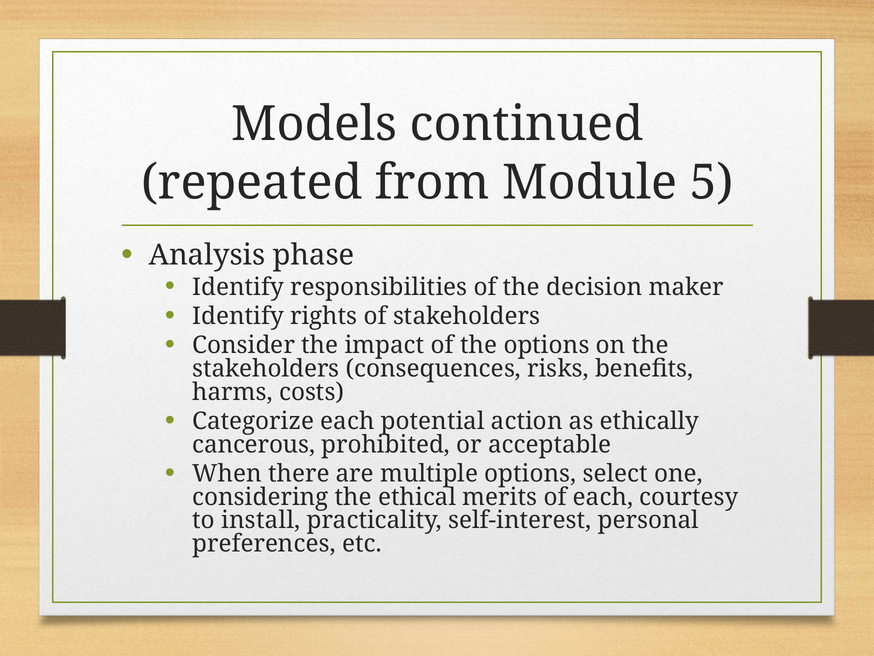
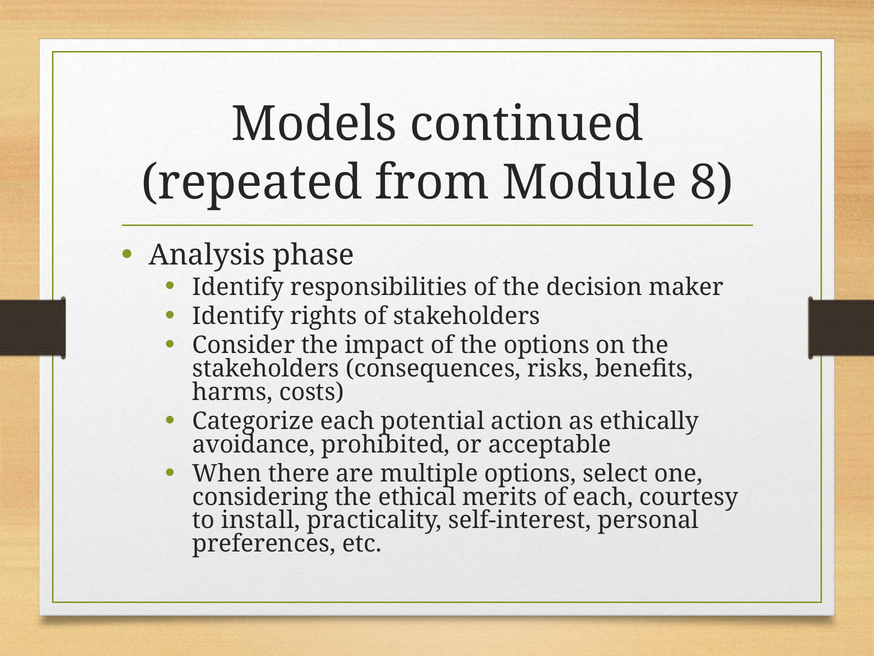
5: 5 -> 8
cancerous: cancerous -> avoidance
